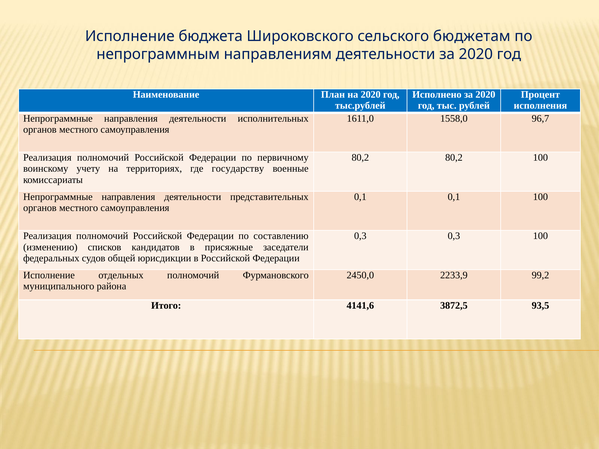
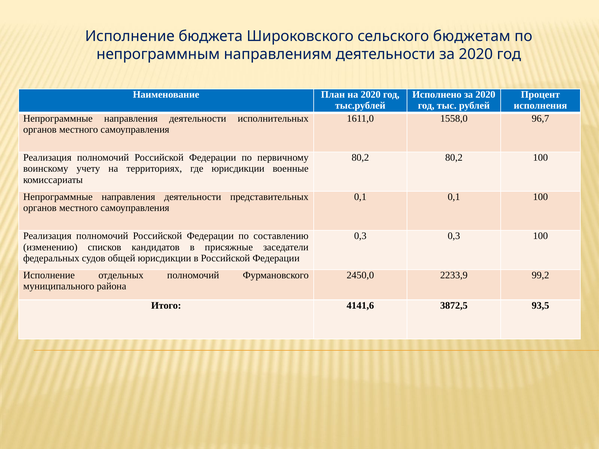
где государству: государству -> юрисдикции
